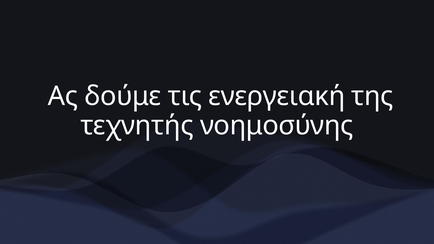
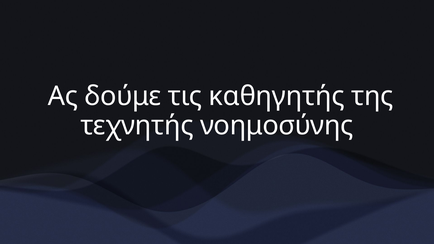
ενεργειακή: ενεργειακή -> καθηγητής
